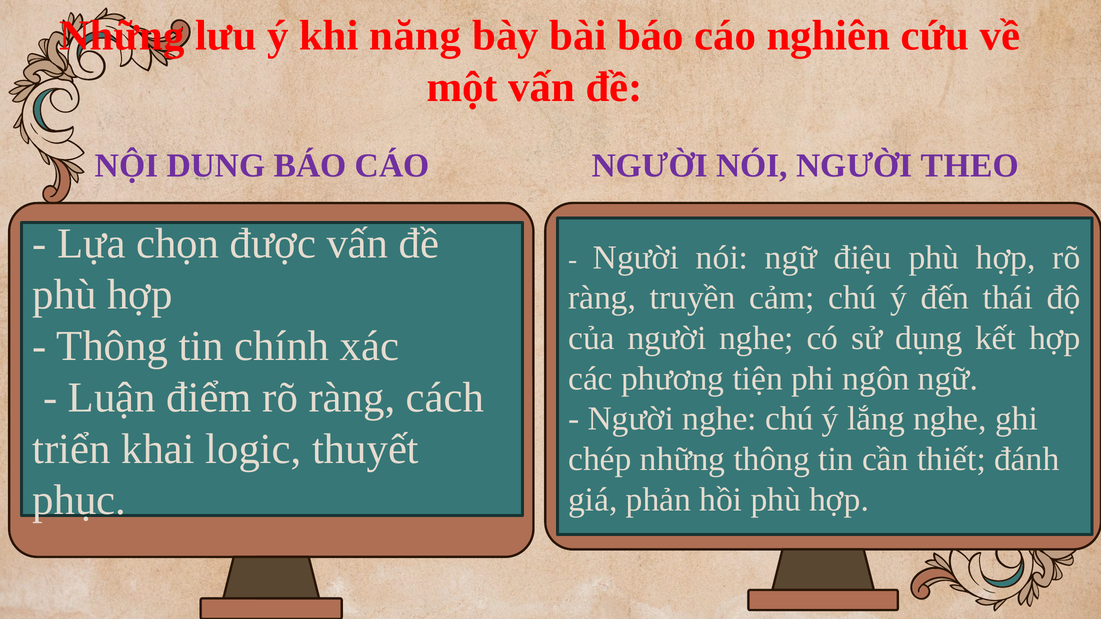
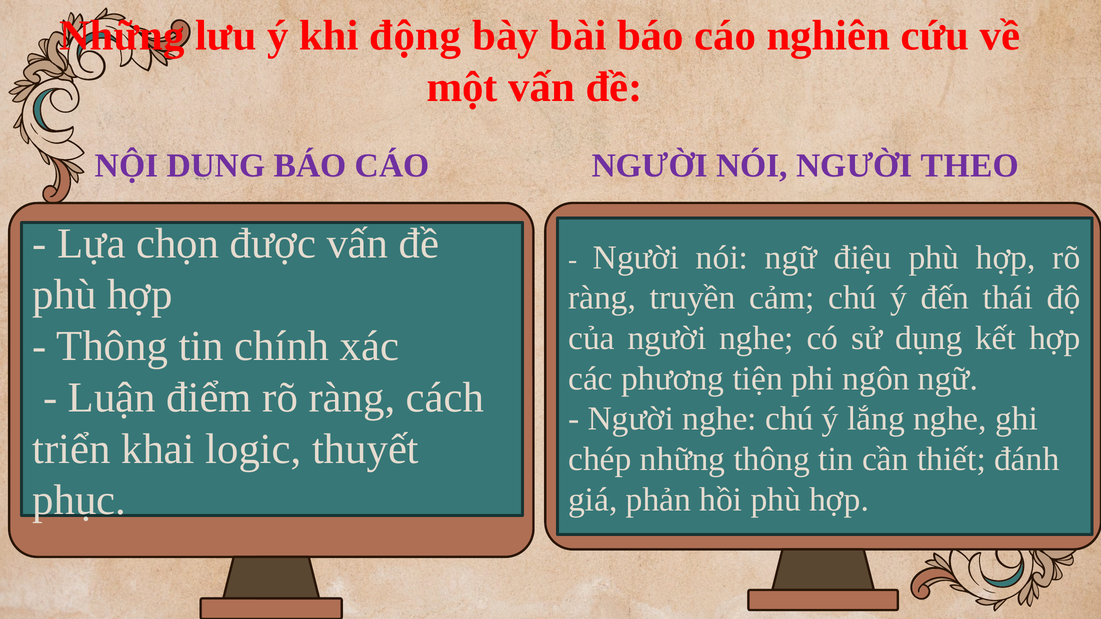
năng: năng -> động
